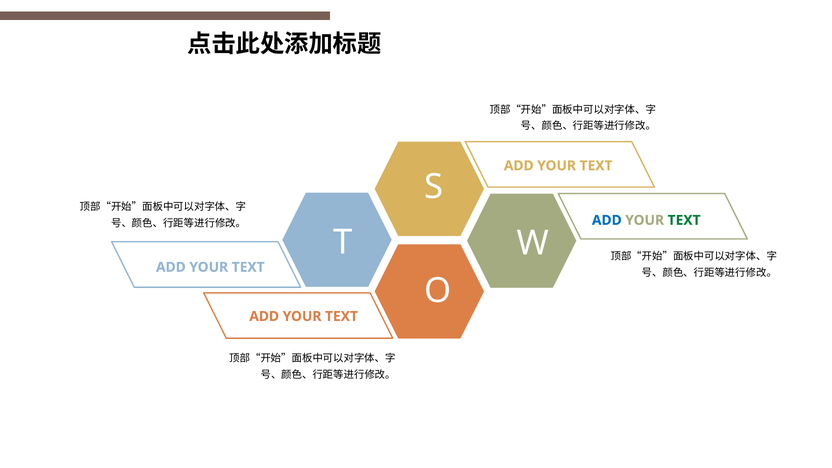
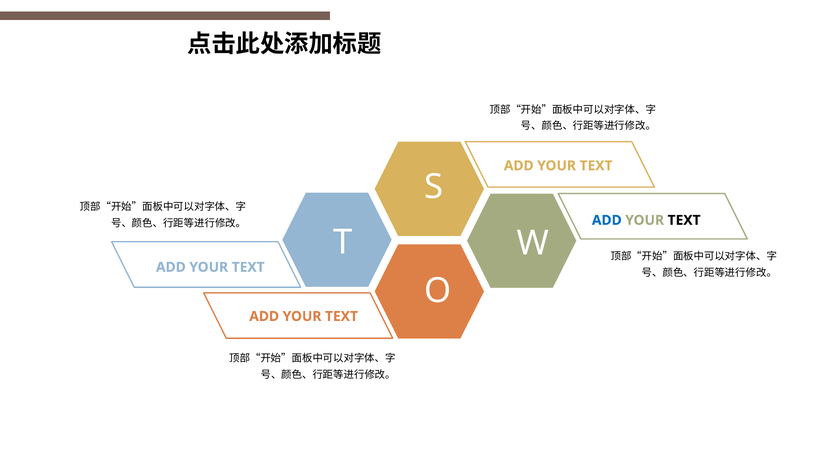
TEXT at (684, 220) colour: green -> black
